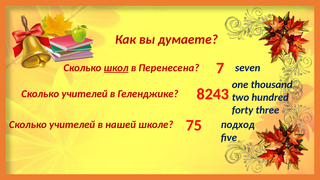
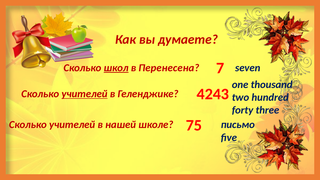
8243: 8243 -> 4243
учителей at (84, 94) underline: none -> present
подход: подход -> письмо
